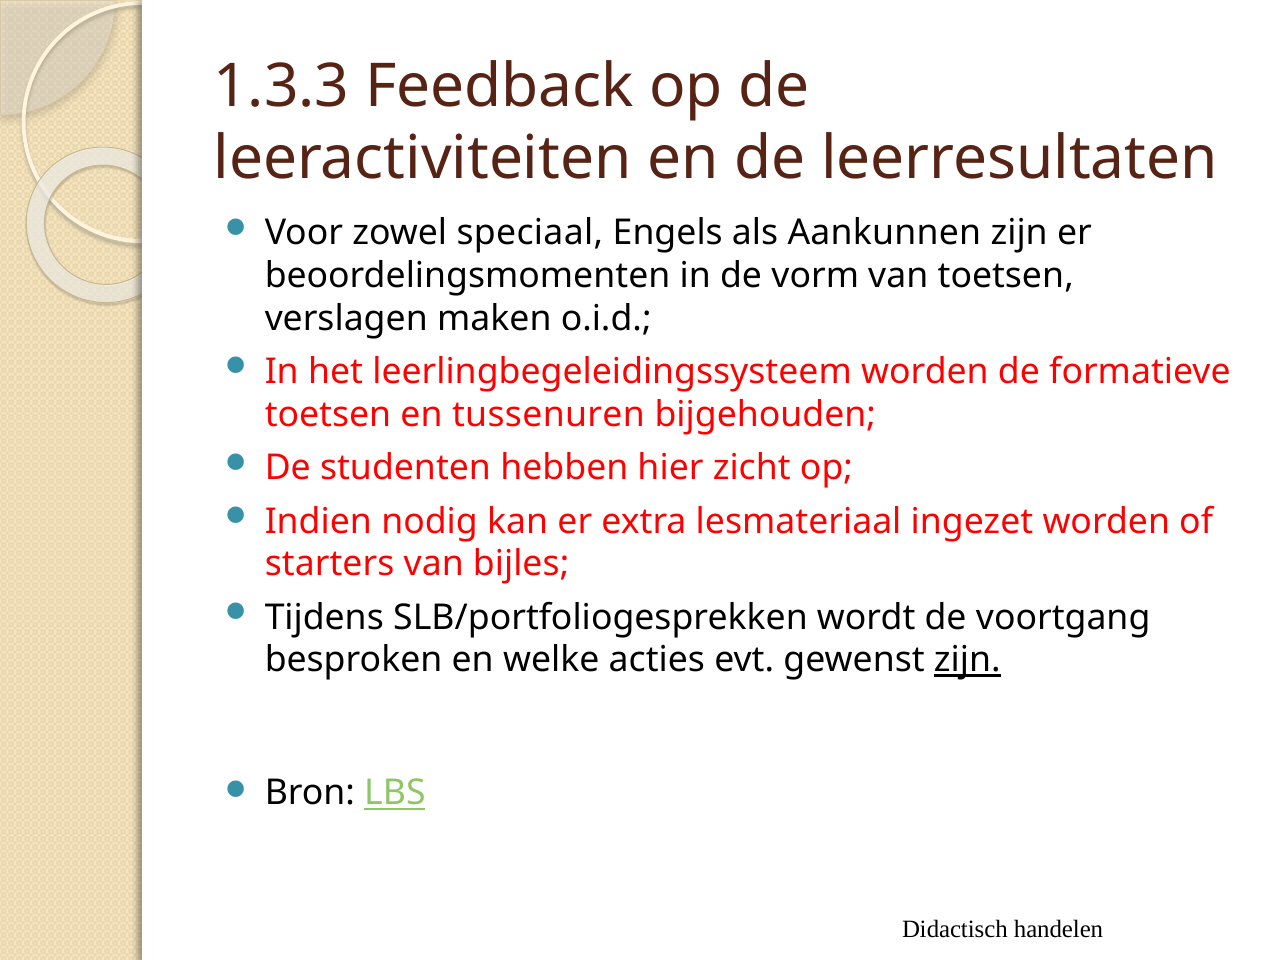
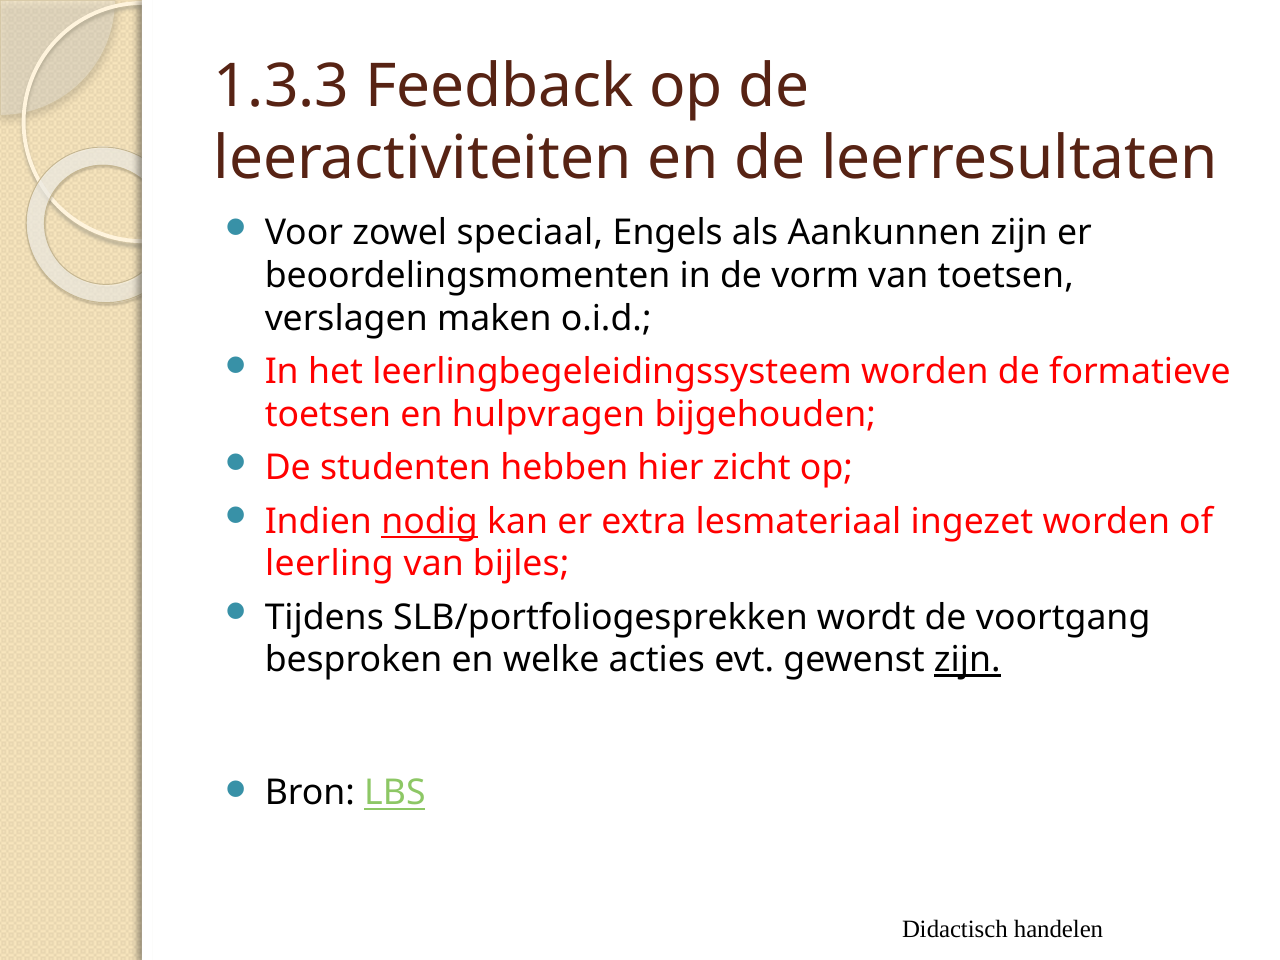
tussenuren: tussenuren -> hulpvragen
nodig underline: none -> present
starters: starters -> leerling
